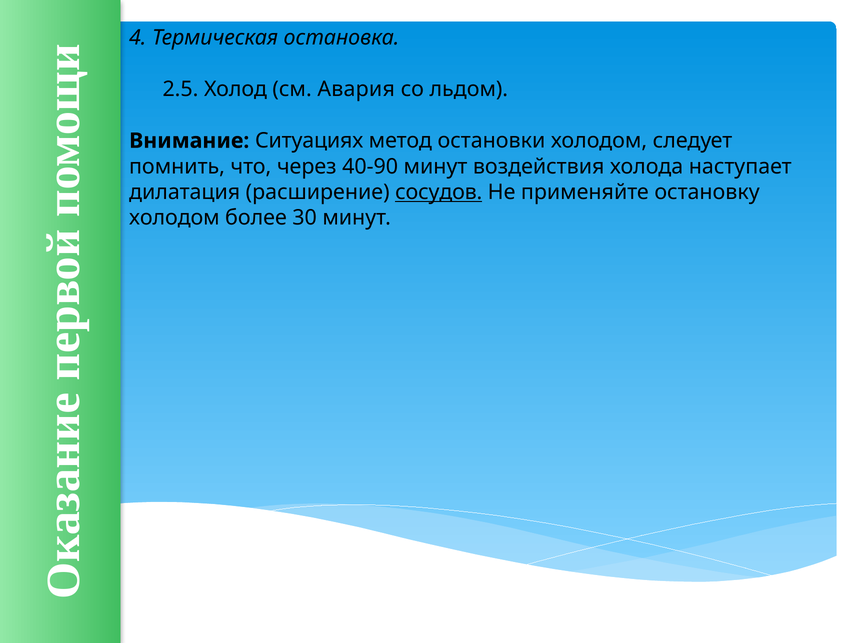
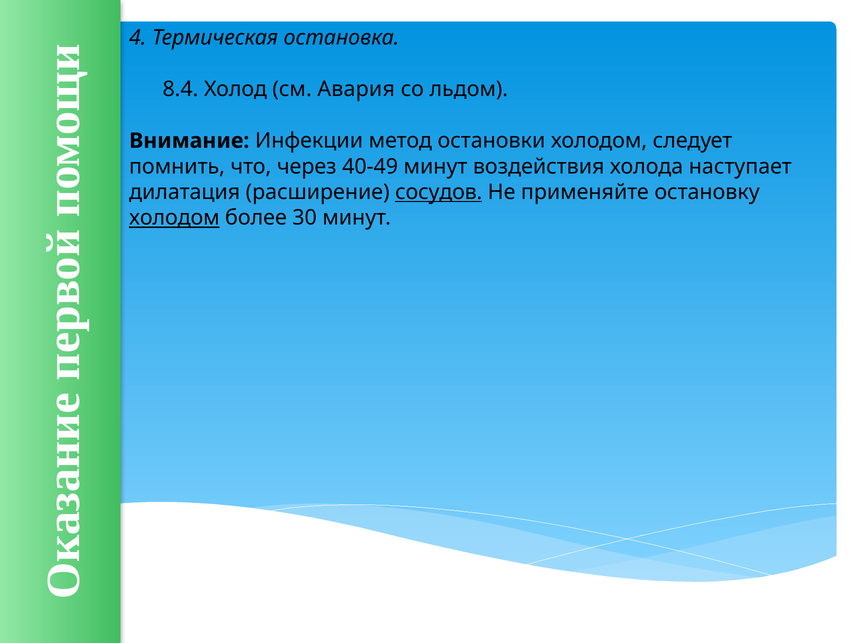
2.5: 2.5 -> 8.4
Ситуациях: Ситуациях -> Инфекции
40-90: 40-90 -> 40-49
холодом at (174, 218) underline: none -> present
